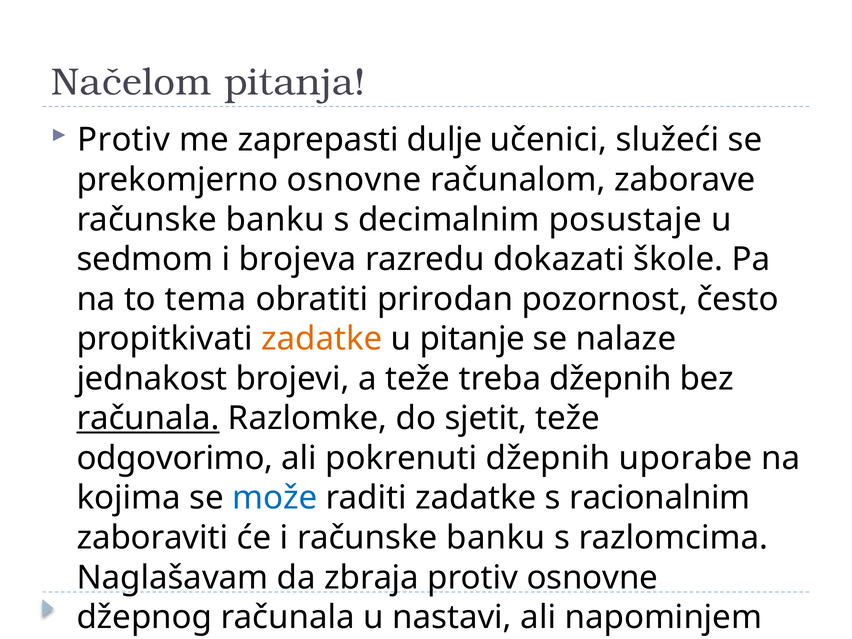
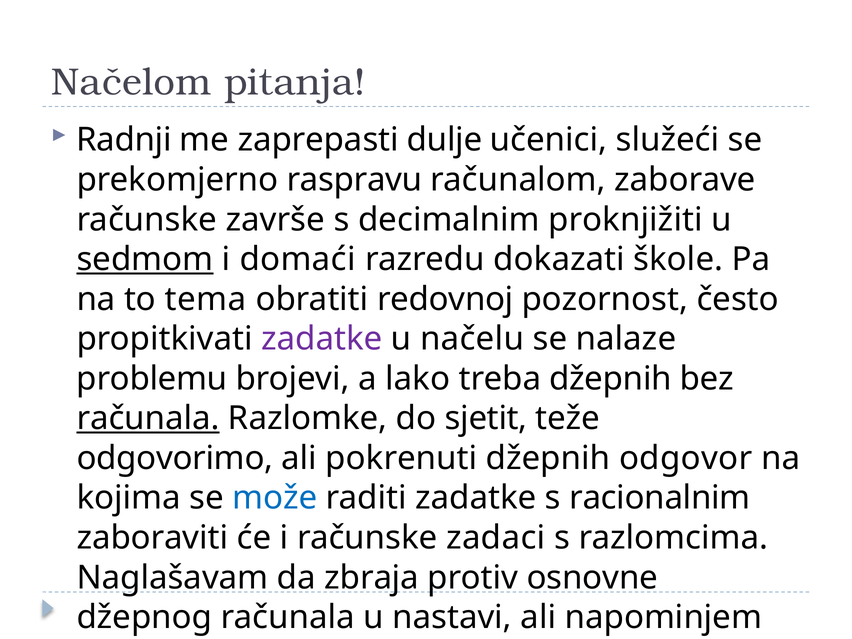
Protiv at (124, 140): Protiv -> Radnji
prekomjerno osnovne: osnovne -> raspravu
banku at (275, 220): banku -> završe
posustaje: posustaje -> proknjižiti
sedmom underline: none -> present
brojeva: brojeva -> domaći
prirodan: prirodan -> redovnoj
zadatke at (322, 339) colour: orange -> purple
pitanje: pitanje -> načelu
jednakost: jednakost -> problemu
a teže: teže -> lako
uporabe: uporabe -> odgovor
i računske banku: banku -> zadaci
